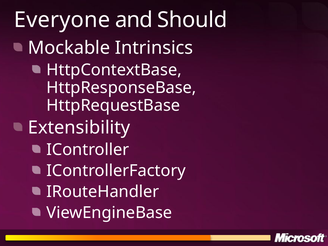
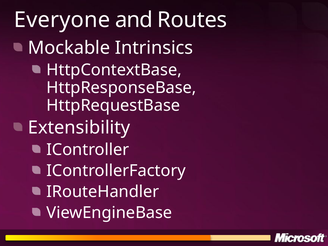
Should: Should -> Routes
